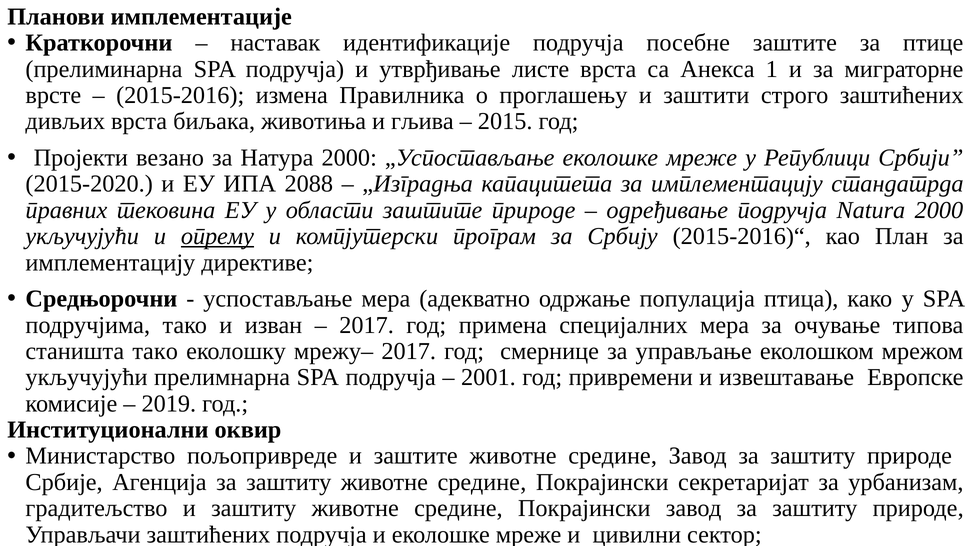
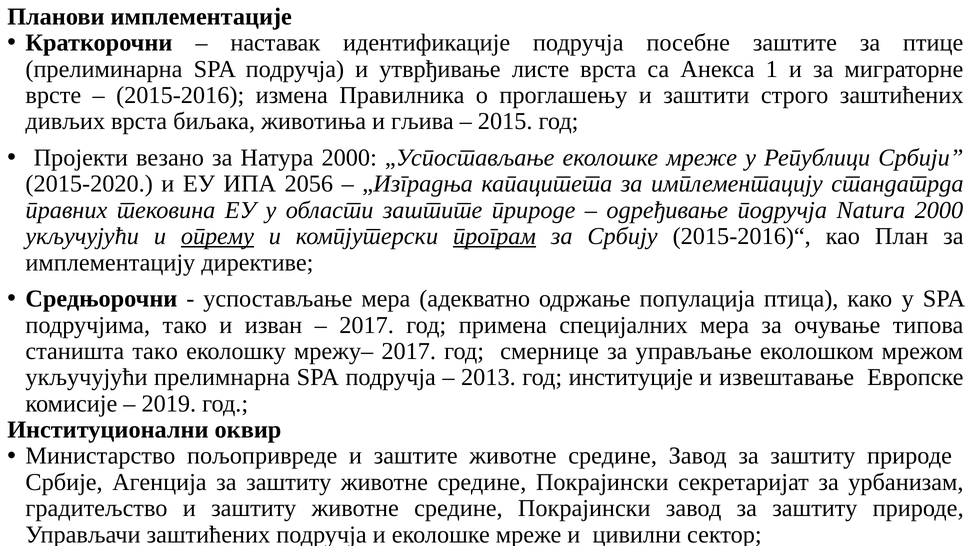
2088: 2088 -> 2056
програм underline: none -> present
2001: 2001 -> 2013
привремени: привремени -> институције
